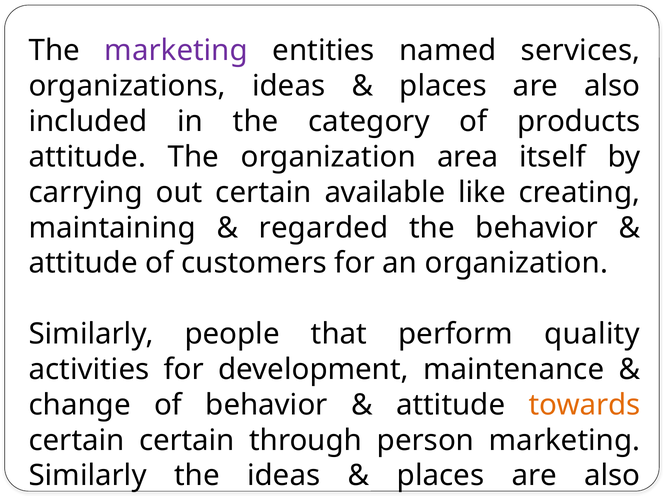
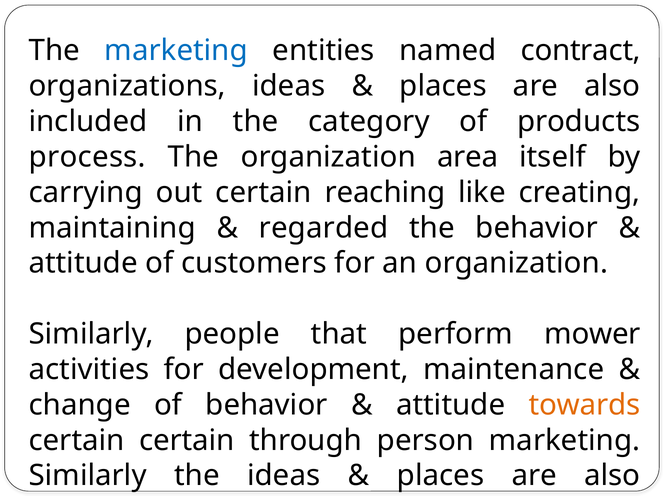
marketing at (176, 51) colour: purple -> blue
services: services -> contract
attitude at (87, 157): attitude -> process
available: available -> reaching
quality: quality -> mower
